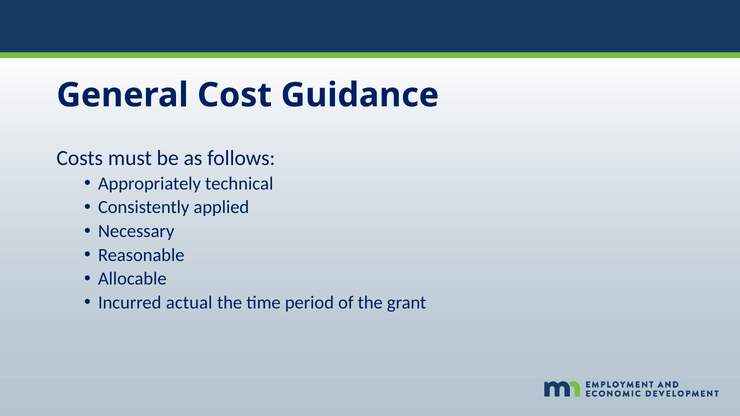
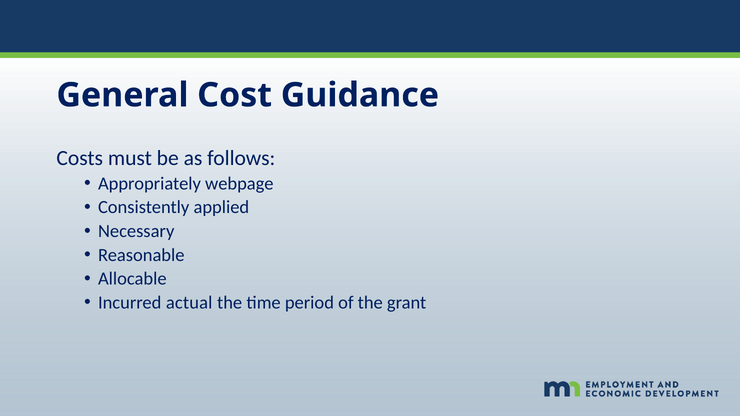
technical: technical -> webpage
